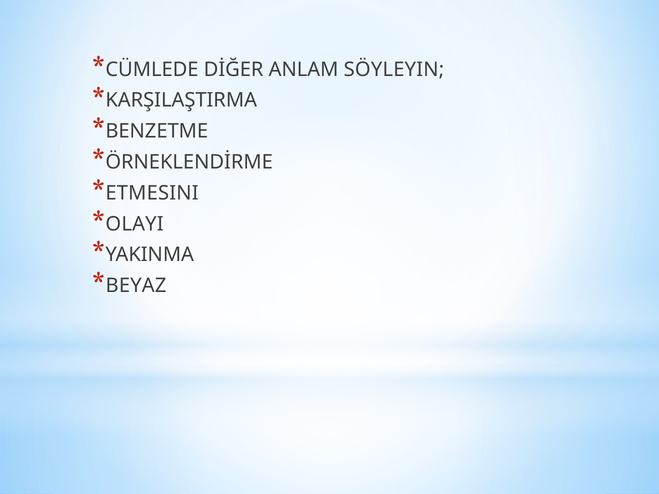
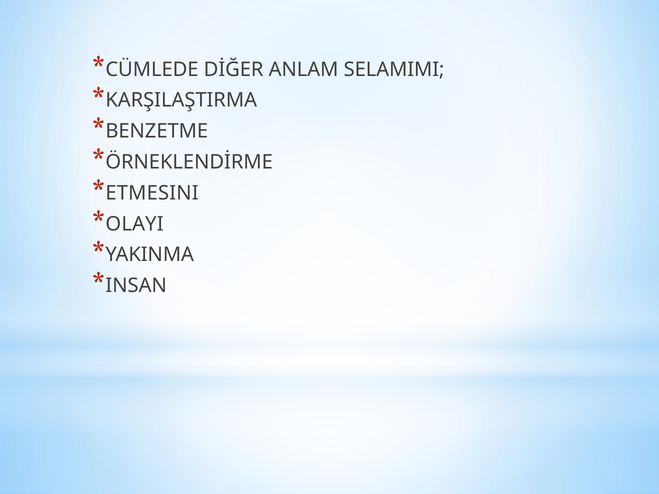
SÖYLEYIN: SÖYLEYIN -> SELAMIMI
BEYAZ: BEYAZ -> INSAN
